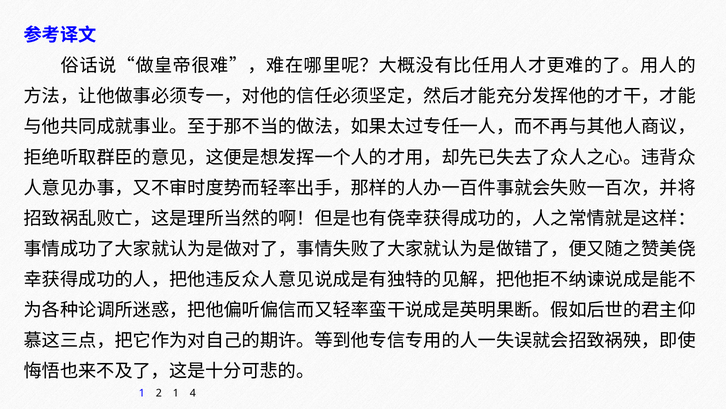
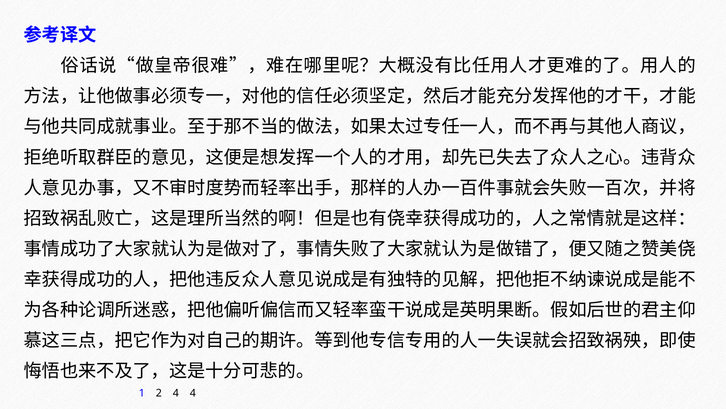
2 1: 1 -> 4
